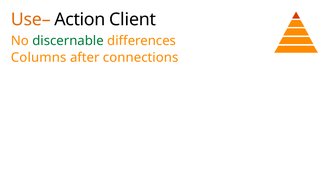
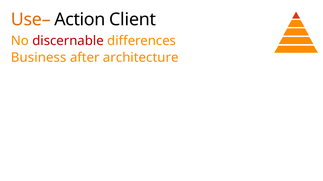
discernable colour: green -> red
Columns: Columns -> Business
connections: connections -> architecture
